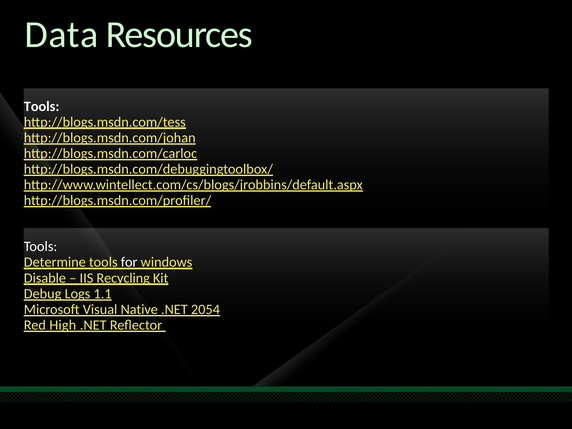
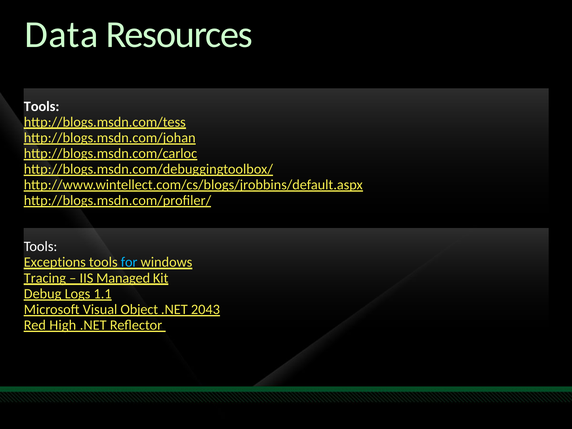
Determine: Determine -> Exceptions
for colour: white -> light blue
Disable: Disable -> Tracing
Recycling: Recycling -> Managed
Native: Native -> Object
2054: 2054 -> 2043
